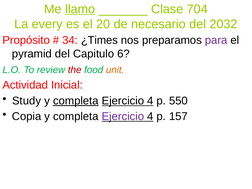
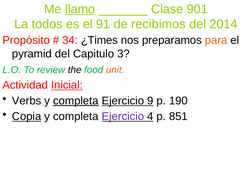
704: 704 -> 901
every: every -> todos
20: 20 -> 91
necesario: necesario -> recibimos
2032: 2032 -> 2014
para colour: purple -> orange
6: 6 -> 3
the colour: red -> black
Inicial underline: none -> present
Study: Study -> Verbs
4 at (150, 101): 4 -> 9
550: 550 -> 190
Copia underline: none -> present
157: 157 -> 851
